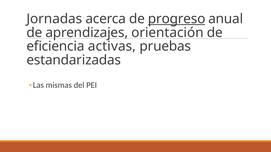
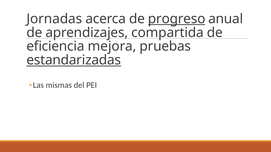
orientación: orientación -> compartida
activas: activas -> mejora
estandarizadas underline: none -> present
